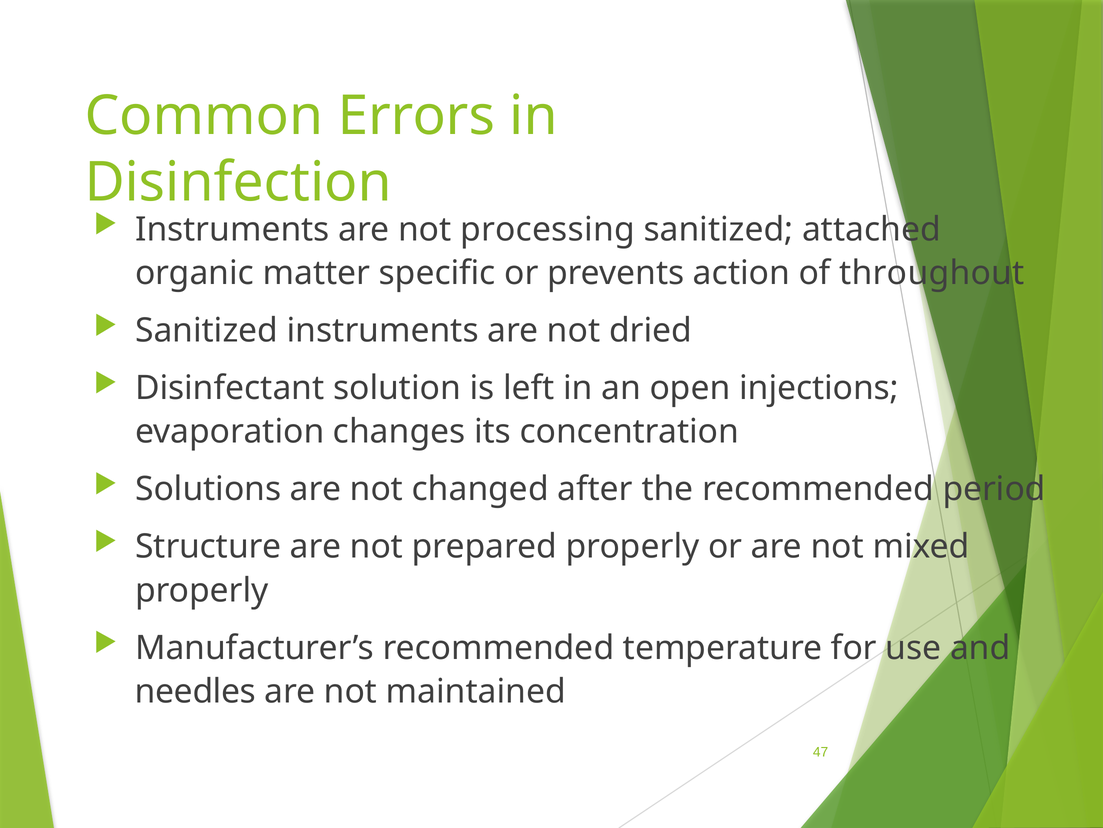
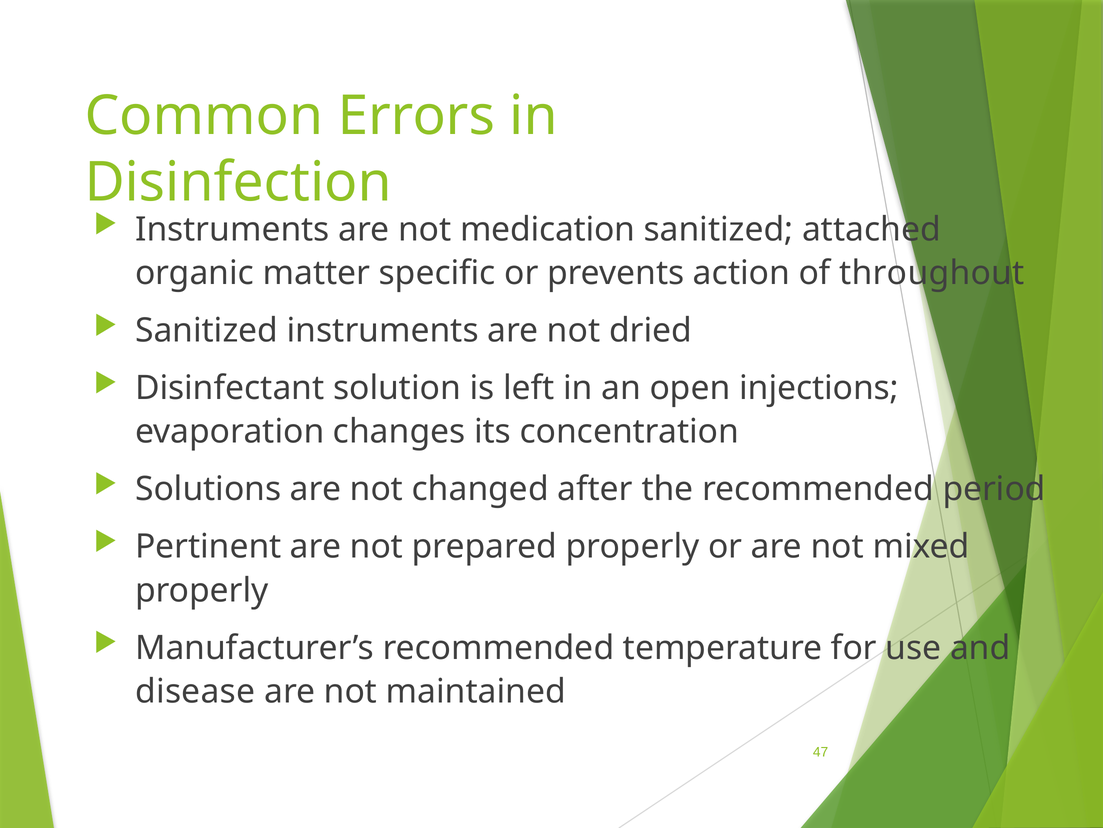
processing: processing -> medication
Structure: Structure -> Pertinent
needles: needles -> disease
